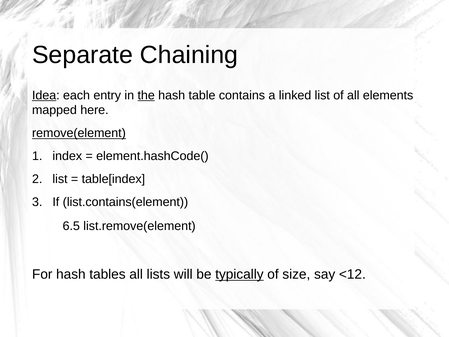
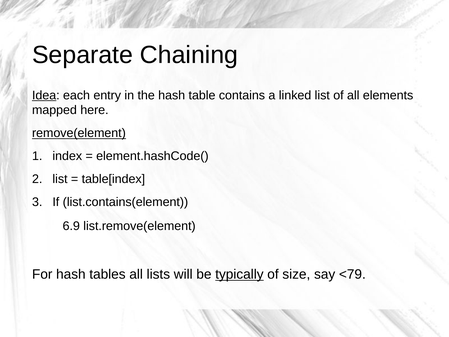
the underline: present -> none
6.5: 6.5 -> 6.9
<12: <12 -> <79
